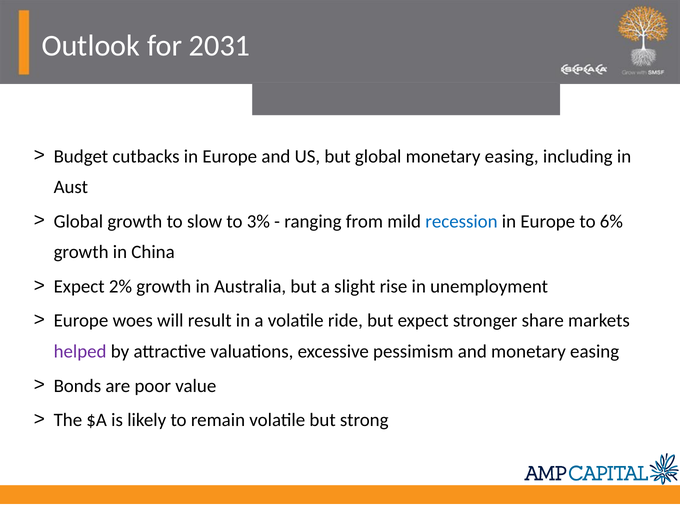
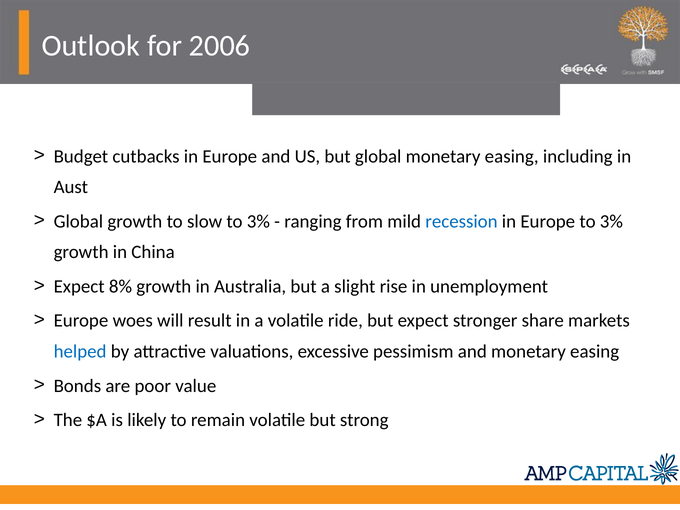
2031: 2031 -> 2006
Europe to 6%: 6% -> 3%
2%: 2% -> 8%
helped colour: purple -> blue
